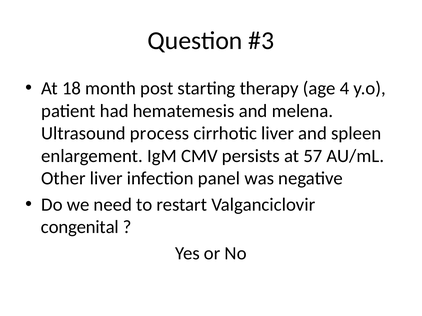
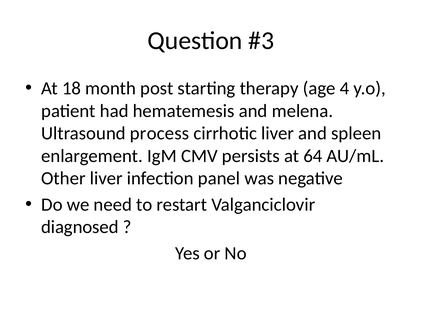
57: 57 -> 64
congenital: congenital -> diagnosed
